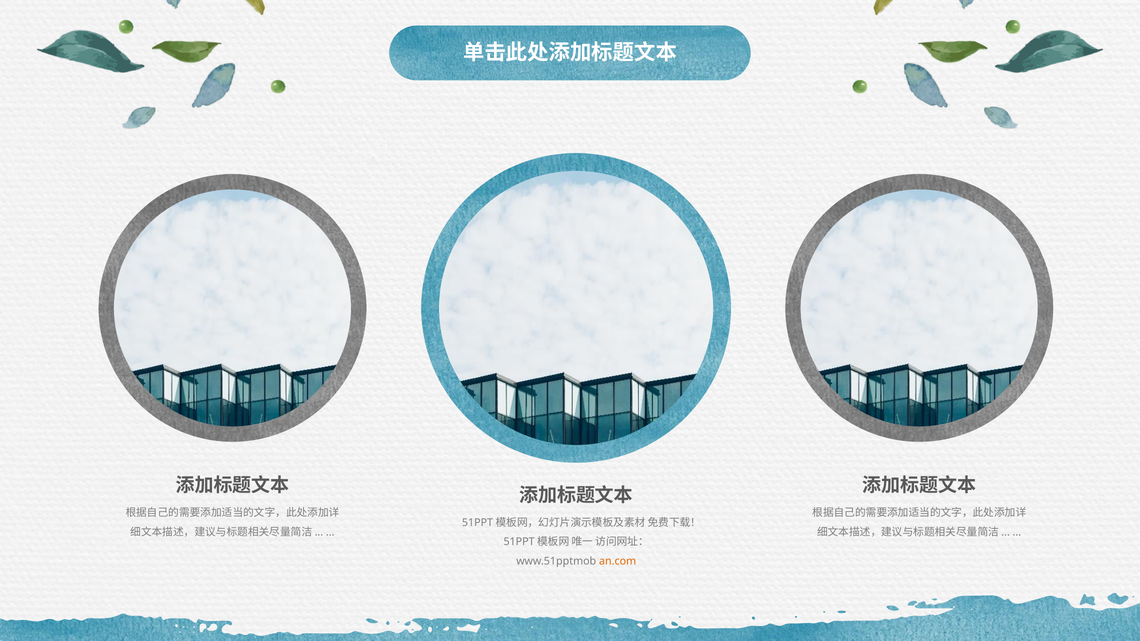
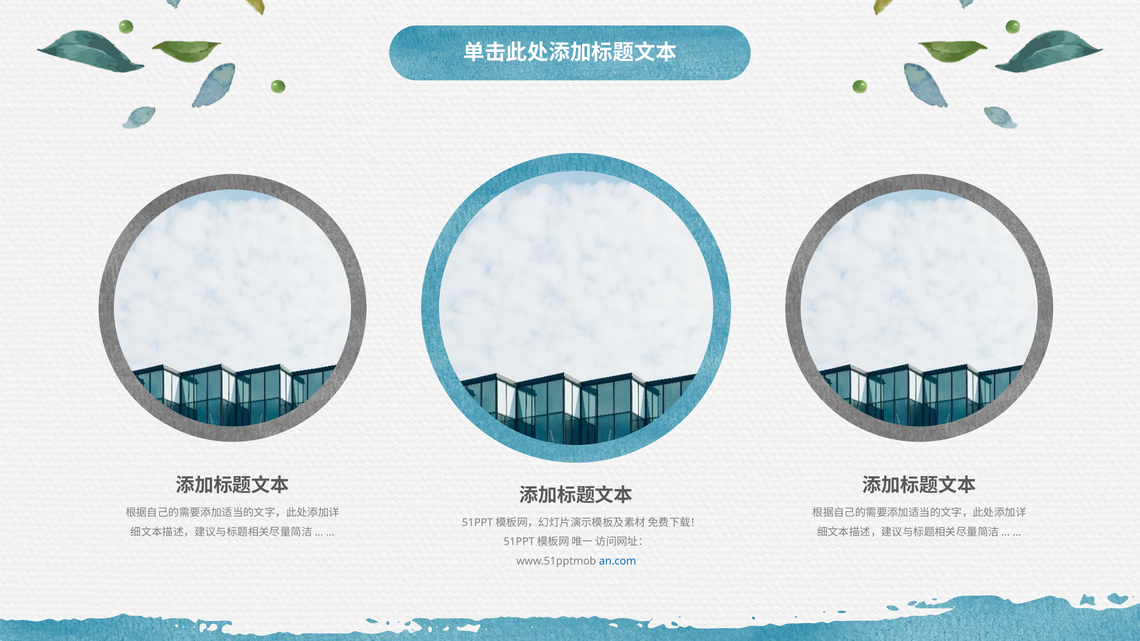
an.com colour: orange -> blue
